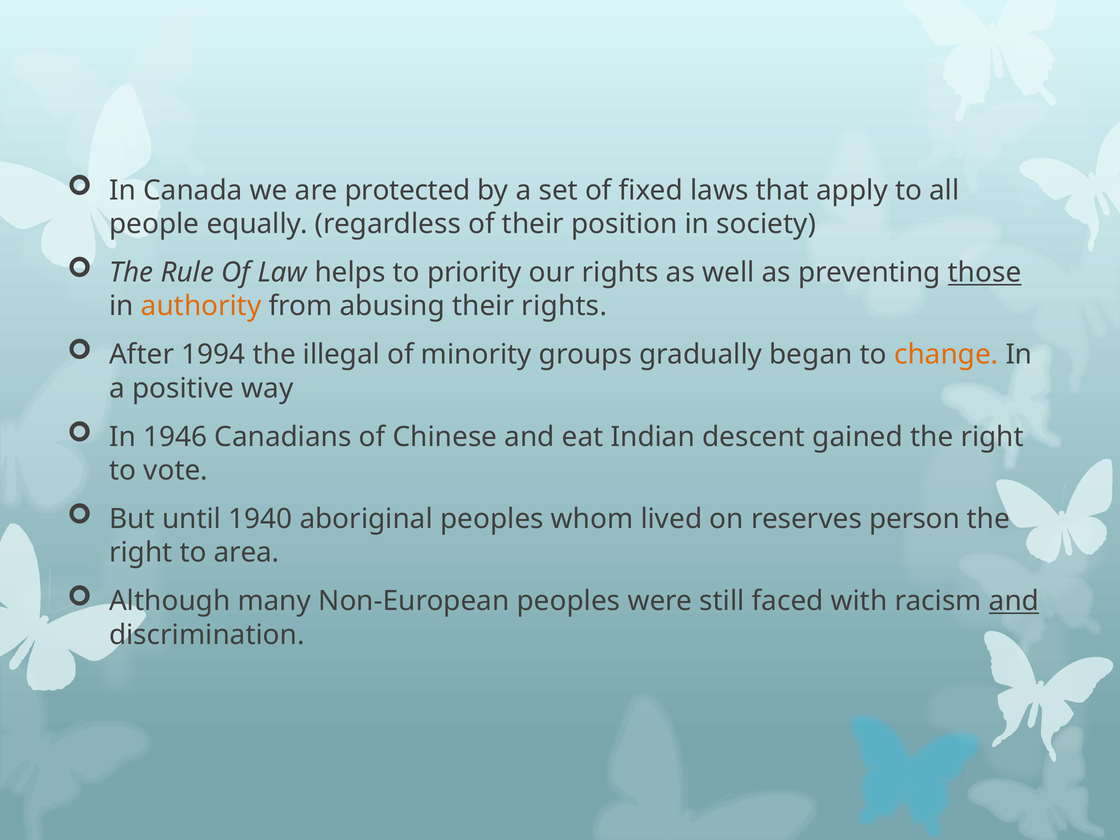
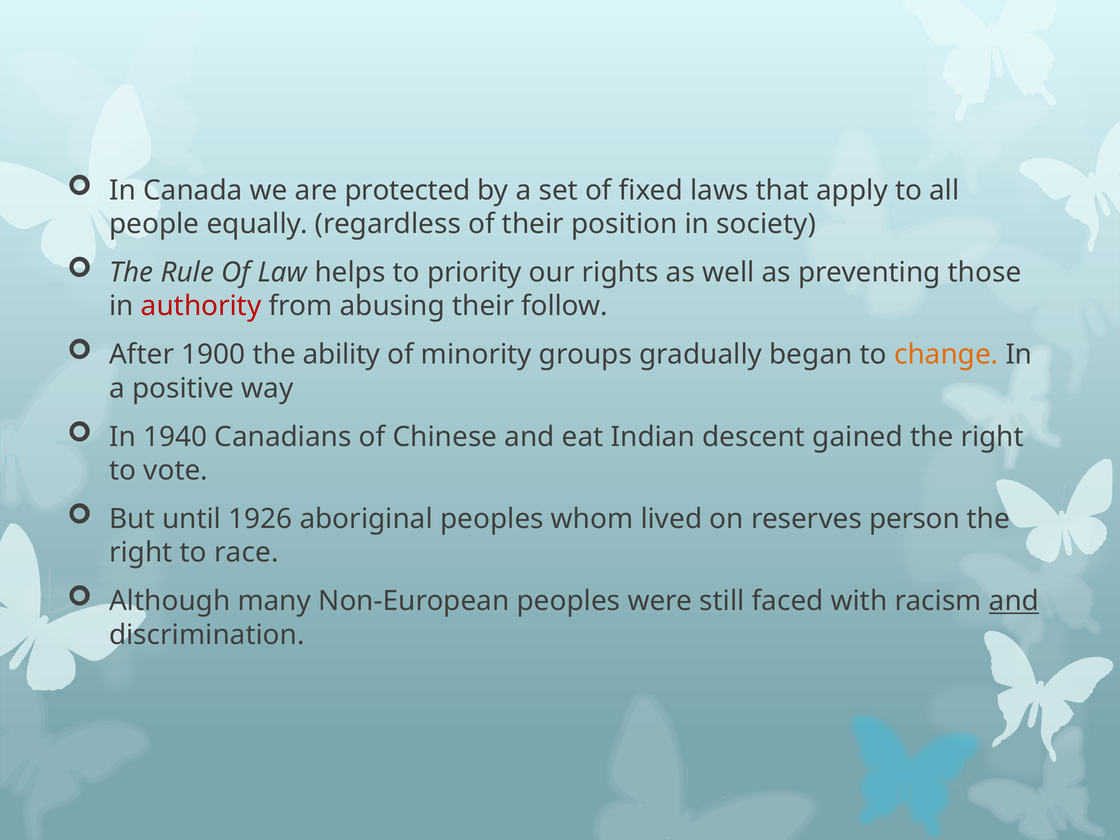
those underline: present -> none
authority colour: orange -> red
their rights: rights -> follow
1994: 1994 -> 1900
illegal: illegal -> ability
1946: 1946 -> 1940
1940: 1940 -> 1926
area: area -> race
